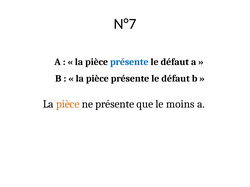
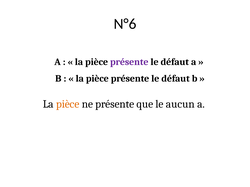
N°7: N°7 -> N°6
présente at (129, 62) colour: blue -> purple
moins: moins -> aucun
